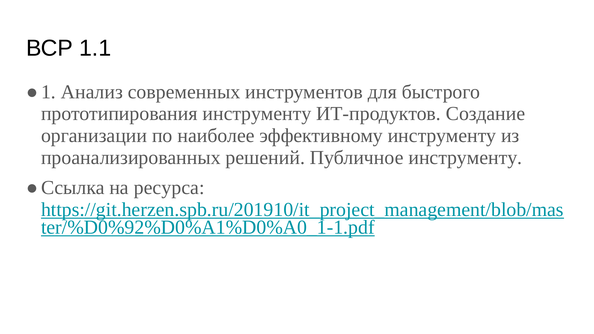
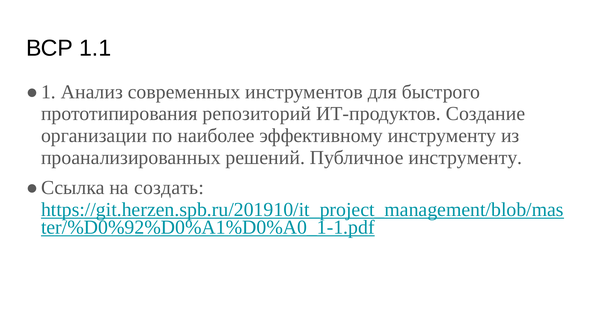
прототипирования инструменту: инструменту -> репозиторий
ресурса: ресурса -> создать
